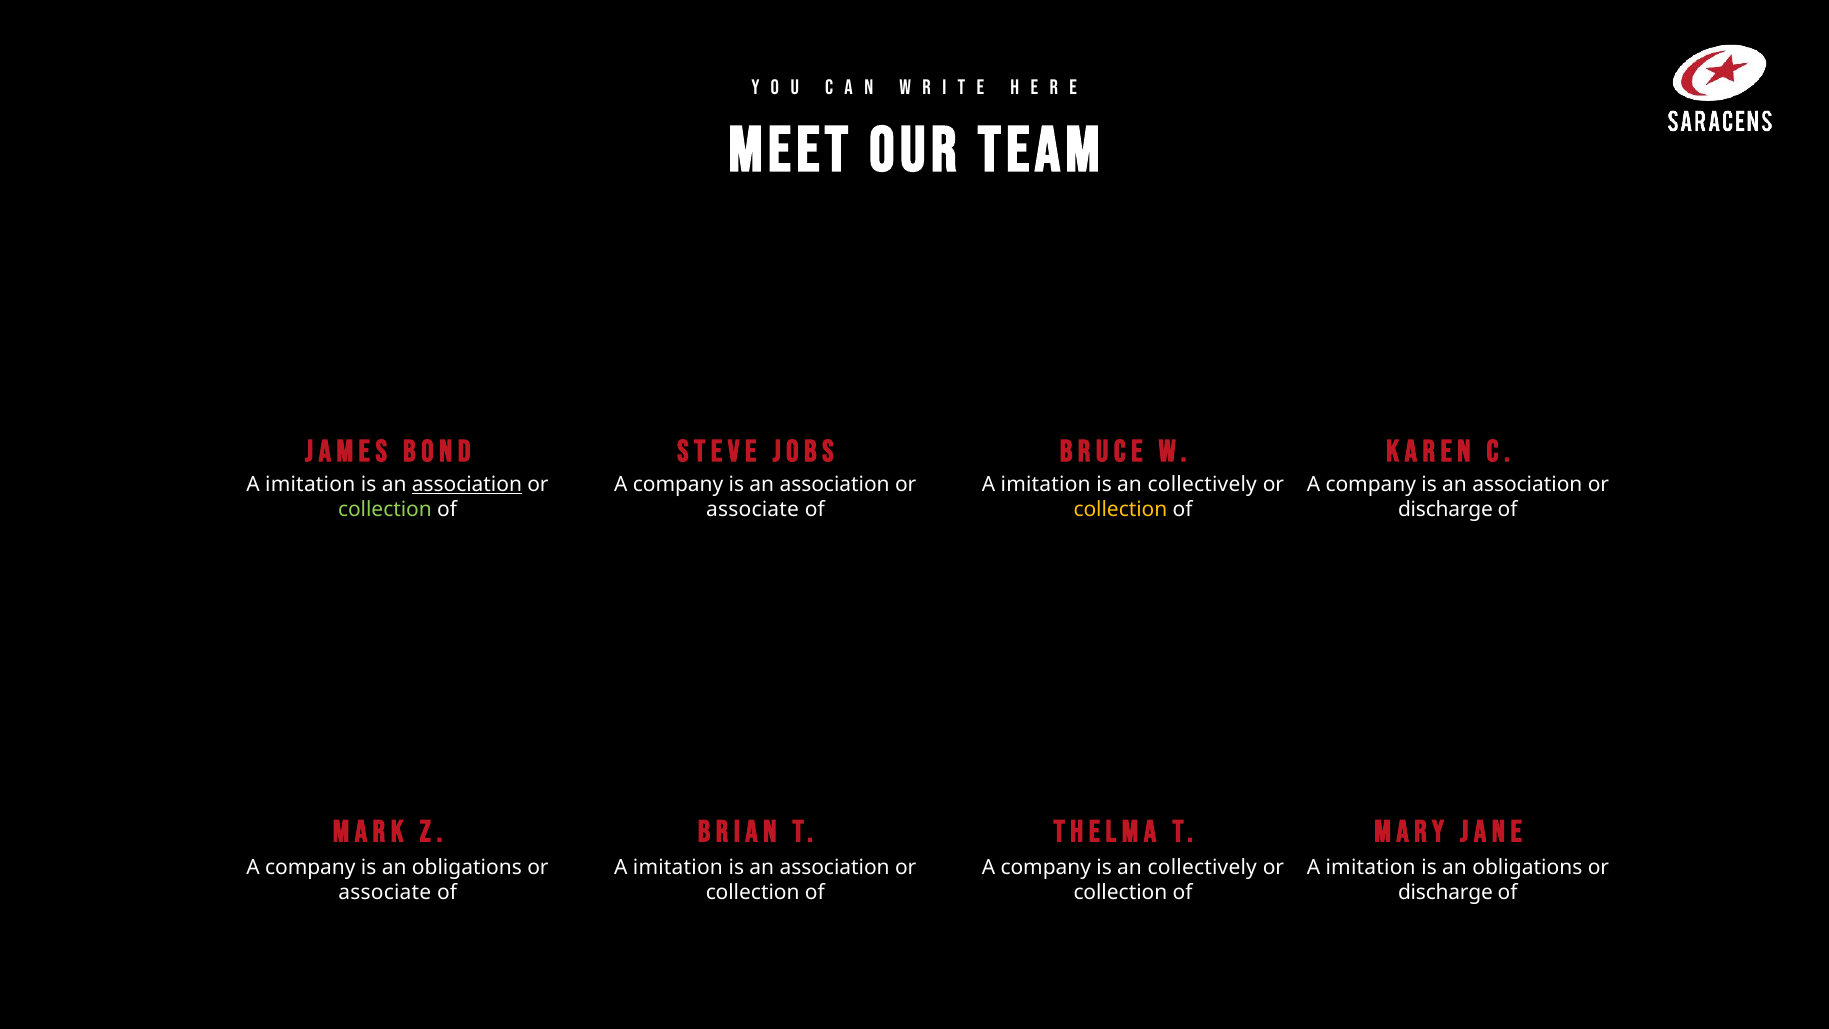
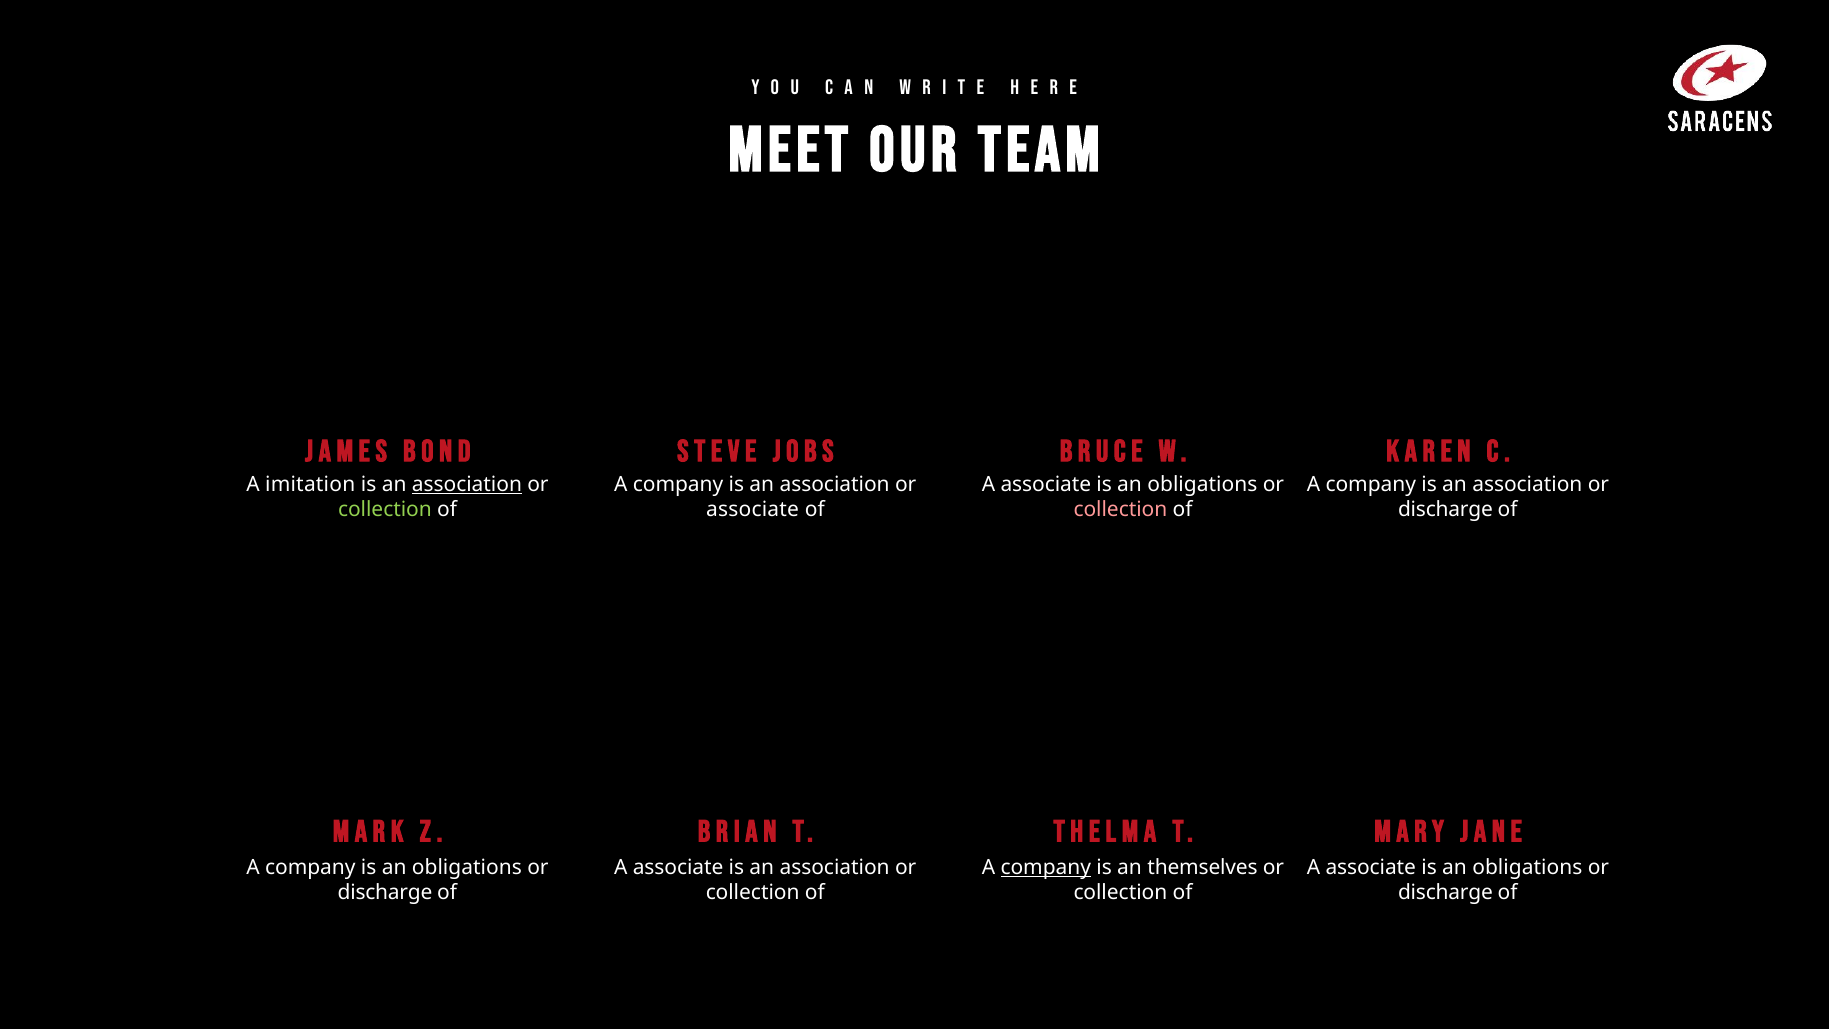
imitation at (1046, 485): imitation -> associate
collectively at (1202, 485): collectively -> obligations
collection at (1120, 510) colour: yellow -> pink
imitation at (678, 868): imitation -> associate
company at (1046, 868) underline: none -> present
collectively at (1202, 868): collectively -> themselves
imitation at (1371, 868): imitation -> associate
associate at (385, 893): associate -> discharge
